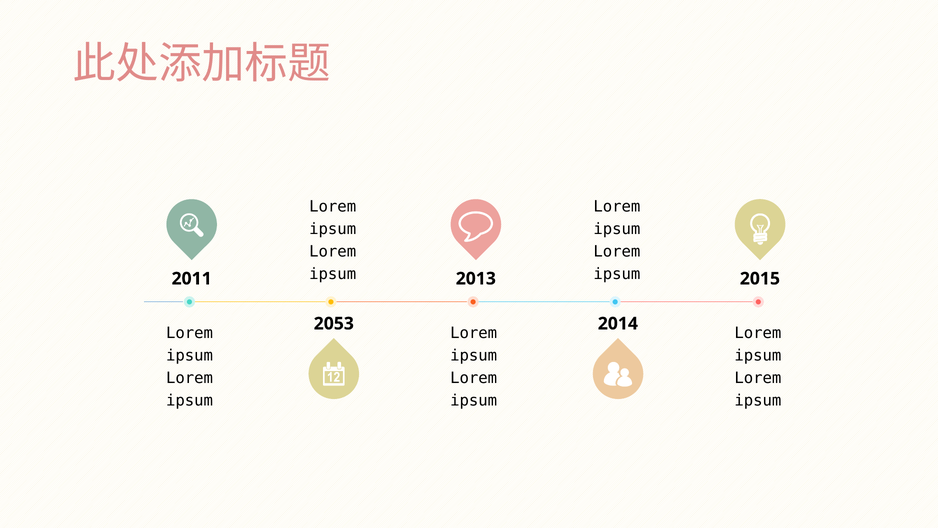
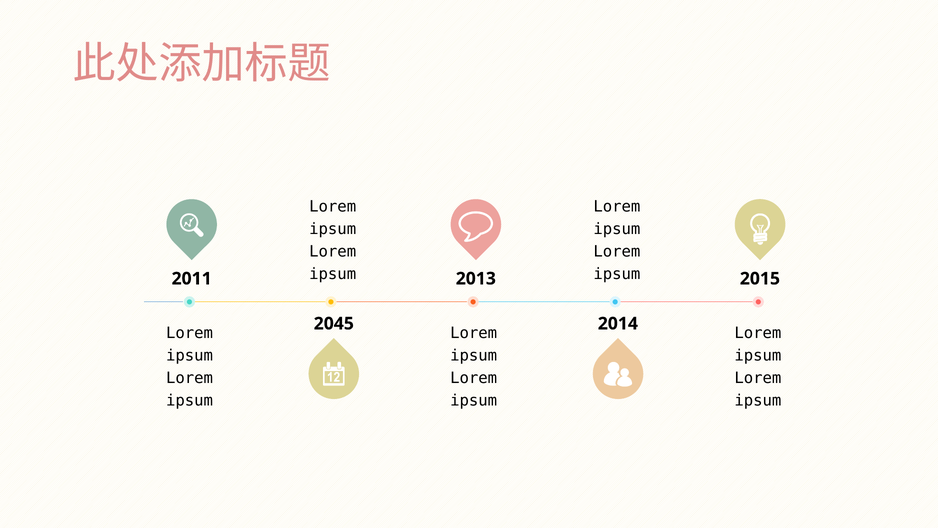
2053: 2053 -> 2045
